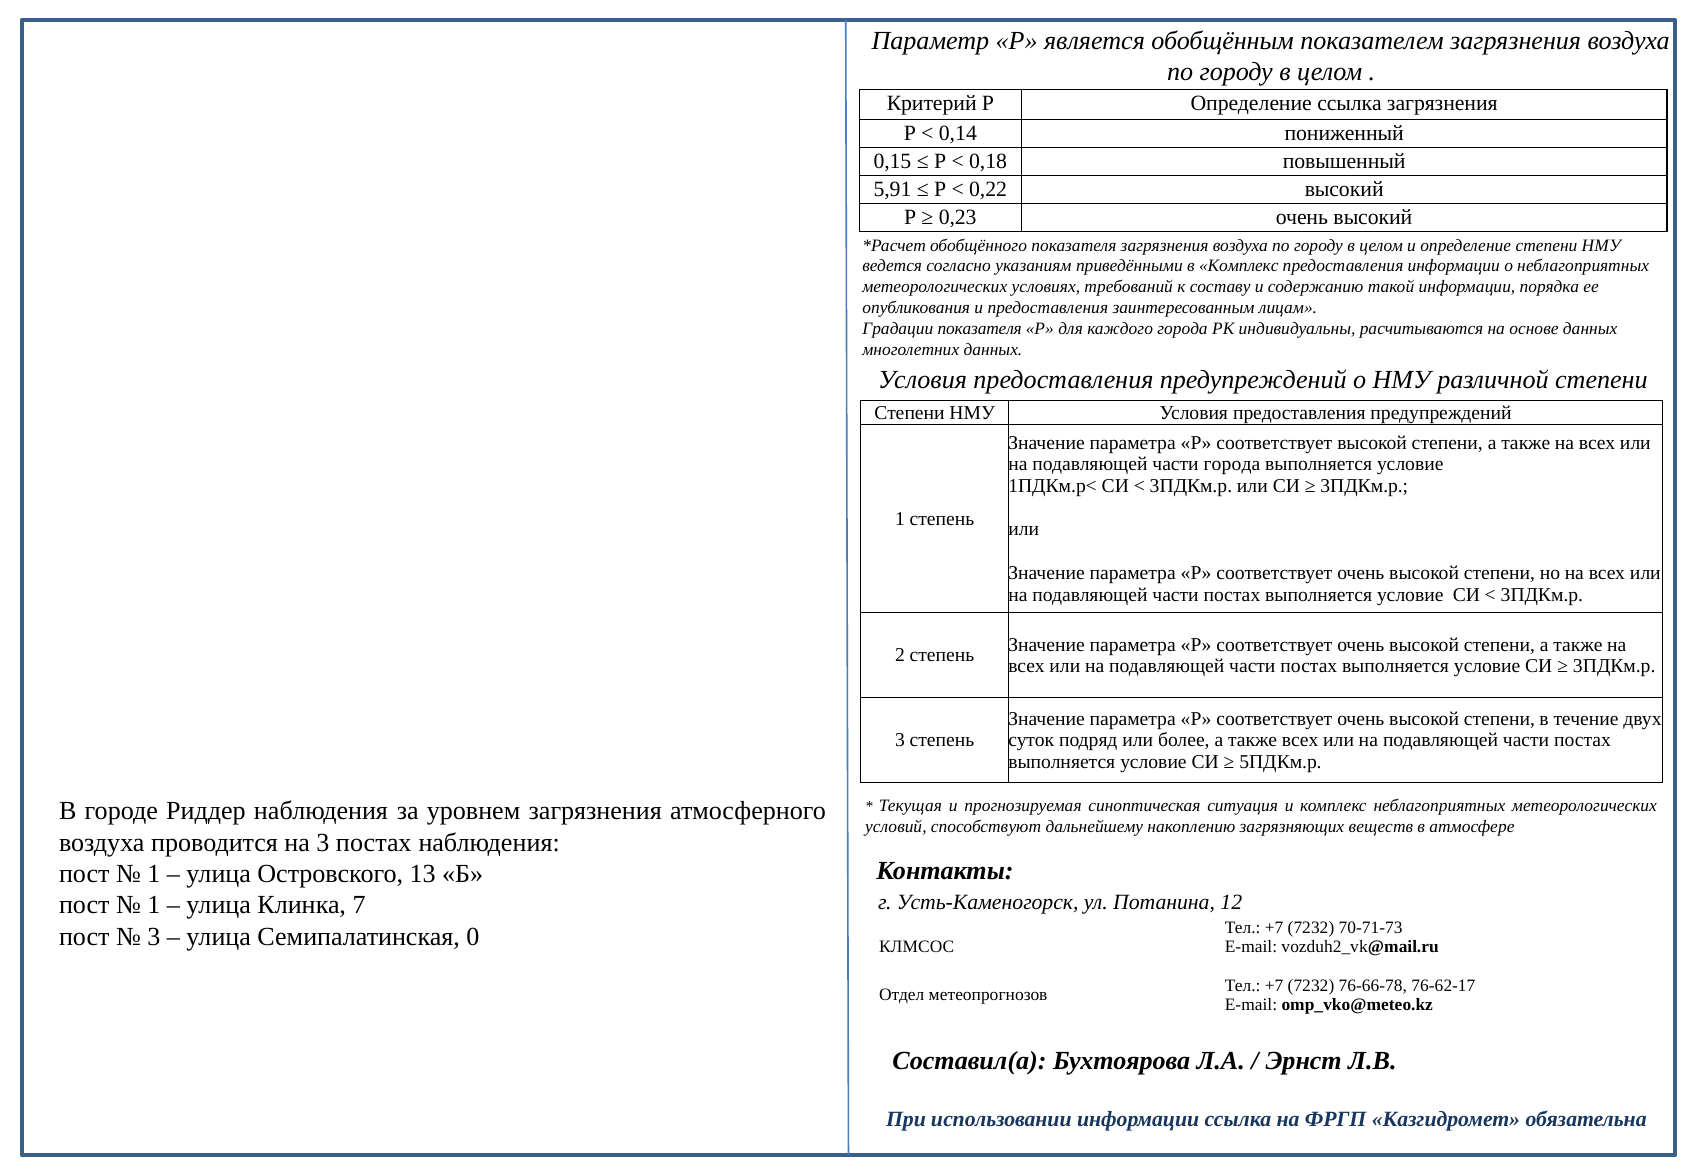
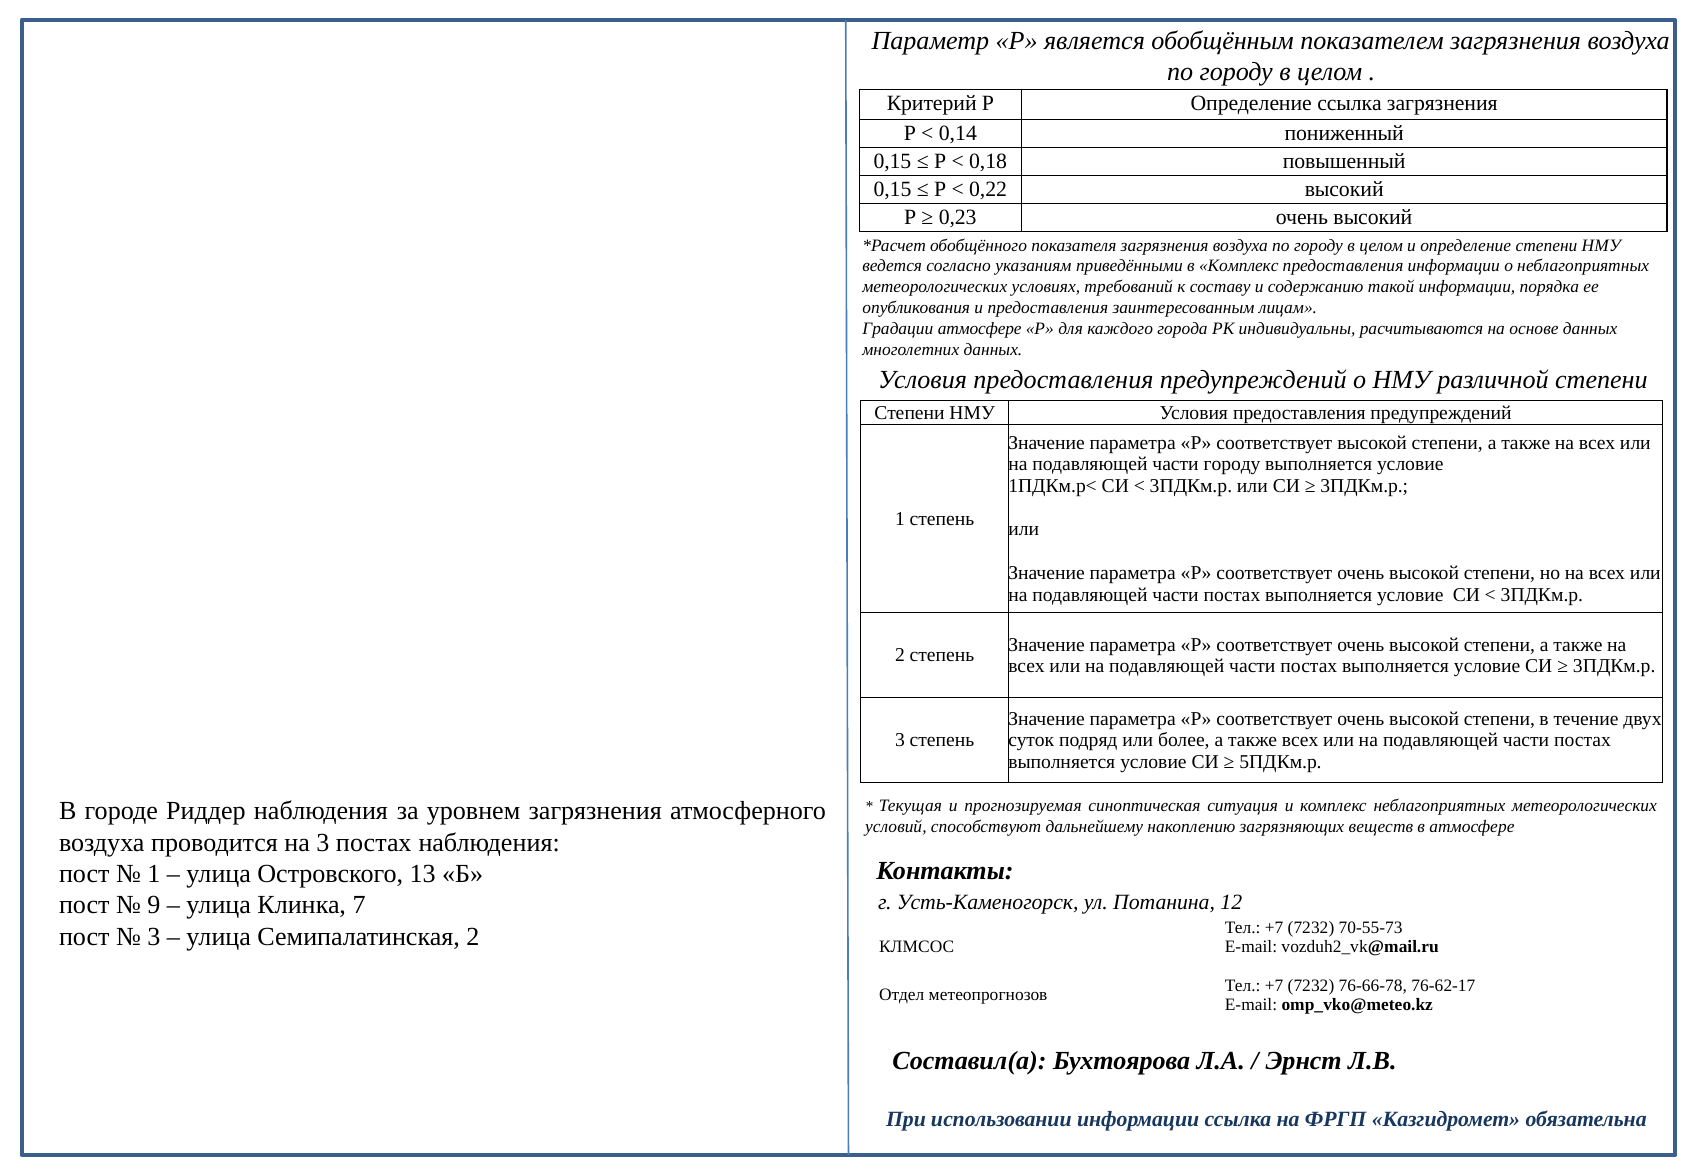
5,91 at (892, 190): 5,91 -> 0,15
Градации показателя: показателя -> атмосфере
части города: города -> городу
1 at (154, 905): 1 -> 9
70-71-73: 70-71-73 -> 70-55-73
Семипалатинская 0: 0 -> 2
